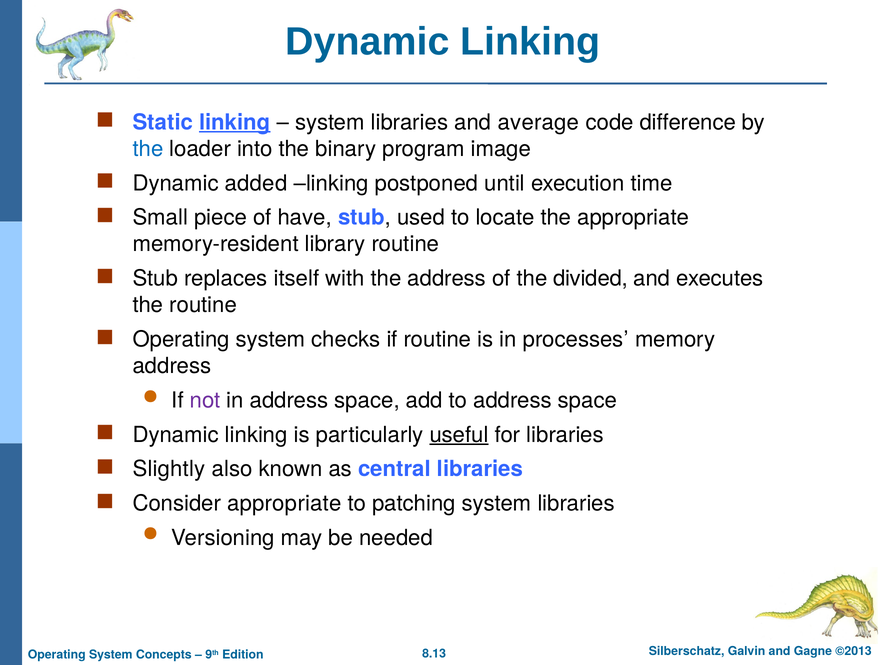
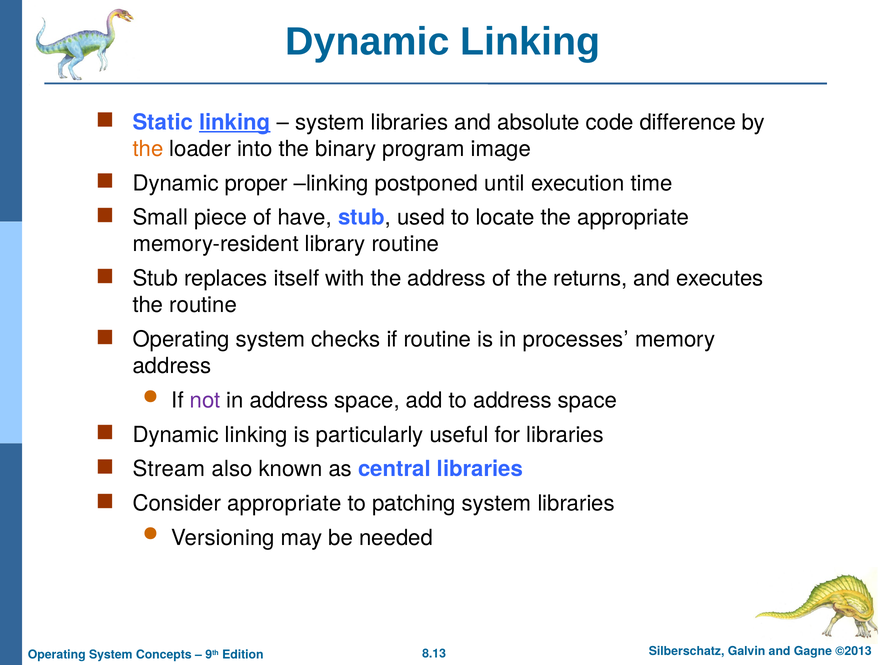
average: average -> absolute
the at (148, 149) colour: blue -> orange
added: added -> proper
divided: divided -> returns
useful underline: present -> none
Slightly: Slightly -> Stream
